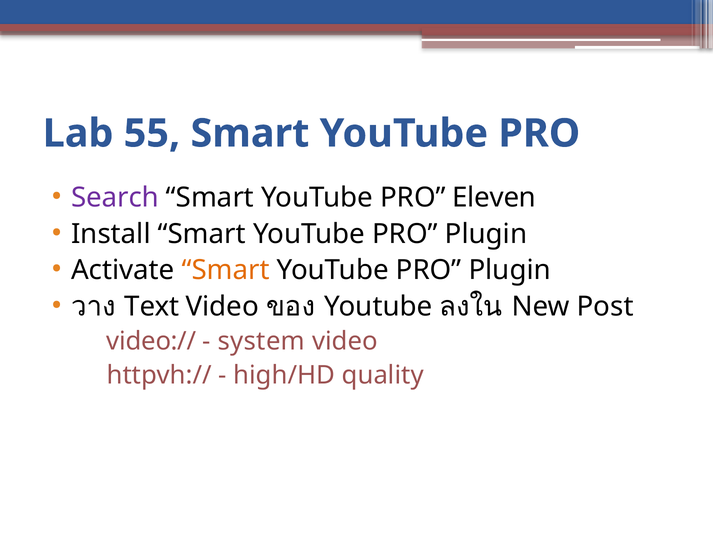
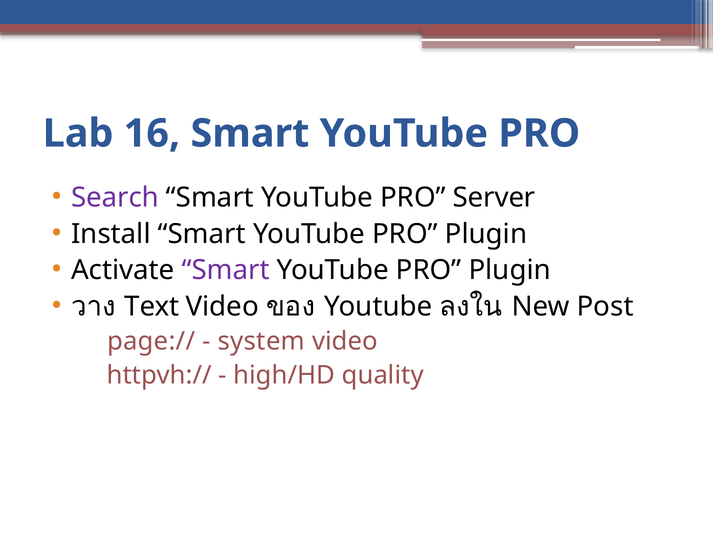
55: 55 -> 16
Eleven: Eleven -> Server
Smart at (226, 270) colour: orange -> purple
video://: video:// -> page://
